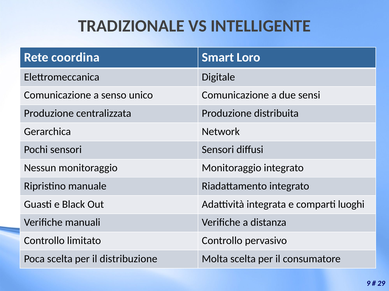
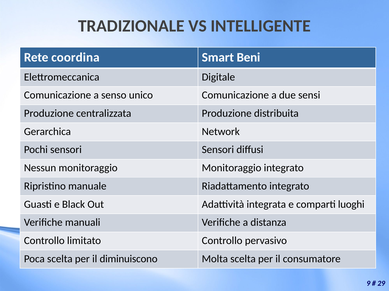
Loro: Loro -> Beni
distribuzione: distribuzione -> diminuiscono
